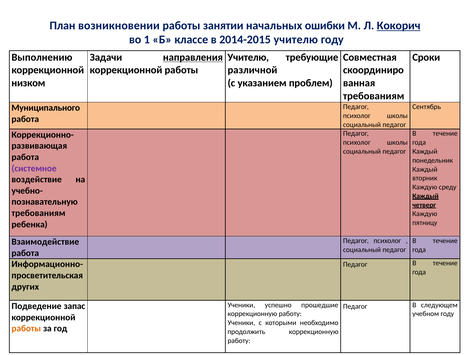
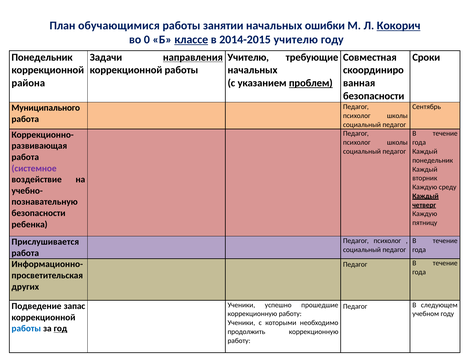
возникновении: возникновении -> обучающимися
1: 1 -> 0
классе underline: none -> present
Выполнению at (42, 57): Выполнению -> Понедельник
различной at (252, 70): различной -> начальных
низком: низком -> района
проблем underline: none -> present
требованиям at (374, 96): требованиям -> безопасности
требованиям at (38, 213): требованиям -> безопасности
Взаимодействие: Взаимодействие -> Прислушивается
работы at (26, 328) colour: orange -> blue
год underline: none -> present
